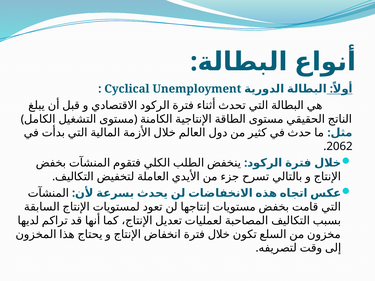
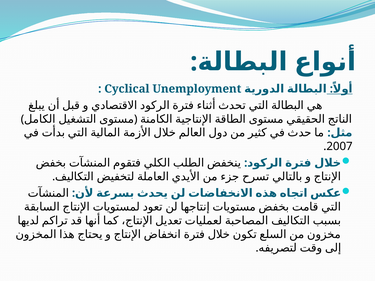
2062: 2062 -> 2007
